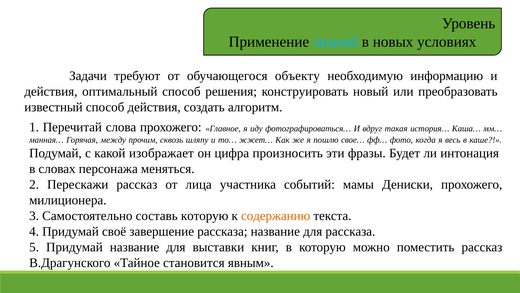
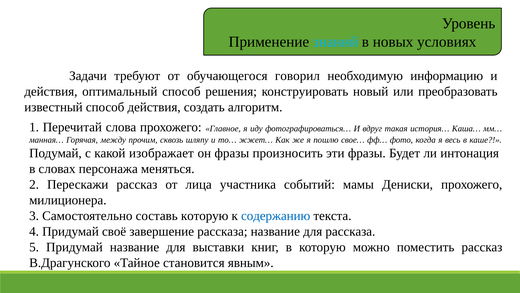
объекту: объекту -> говорил
он цифра: цифра -> фразы
содержанию colour: orange -> blue
